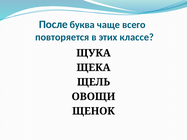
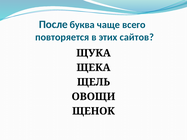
классе: классе -> сайтов
